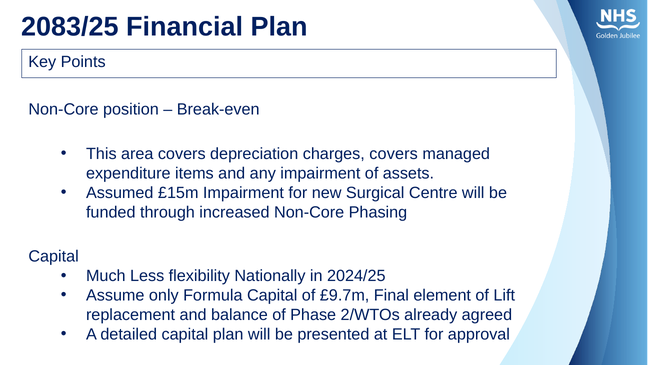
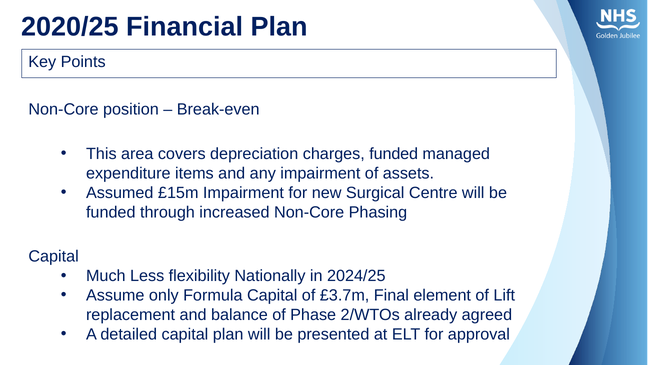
2083/25: 2083/25 -> 2020/25
charges covers: covers -> funded
£9.7m: £9.7m -> £3.7m
